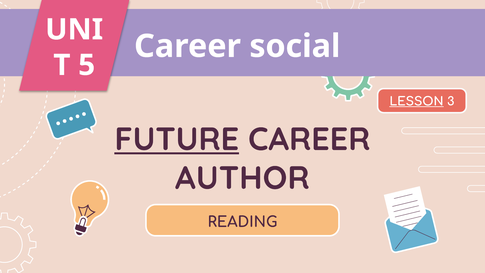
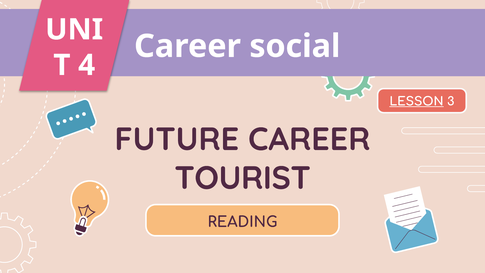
5: 5 -> 4
FUTURE underline: present -> none
AUTHOR: AUTHOR -> TOURIST
